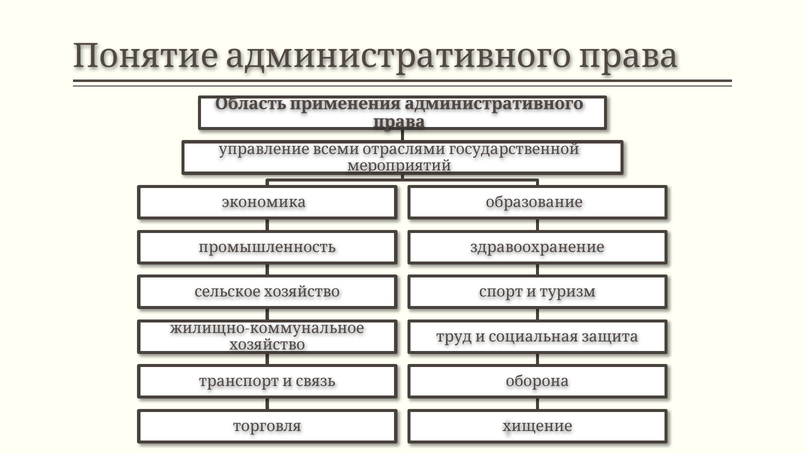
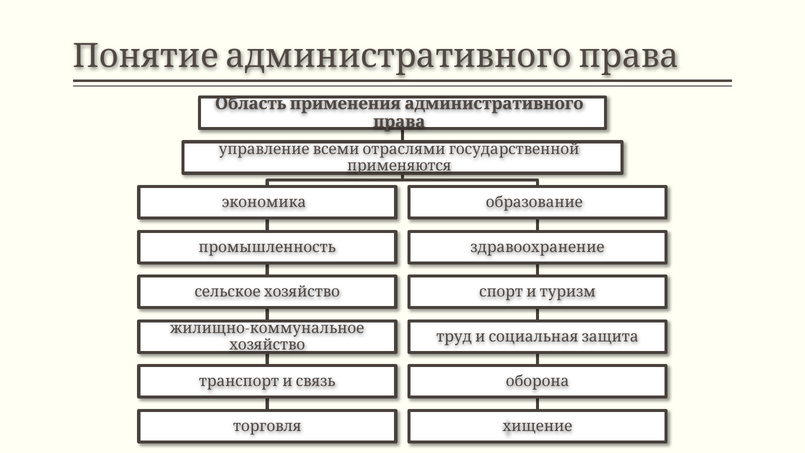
мероприятий: мероприятий -> применяются
